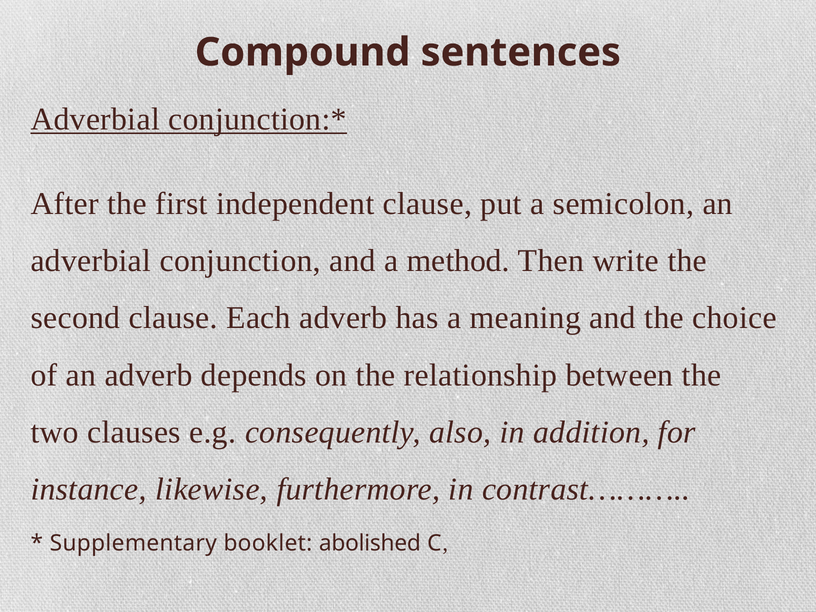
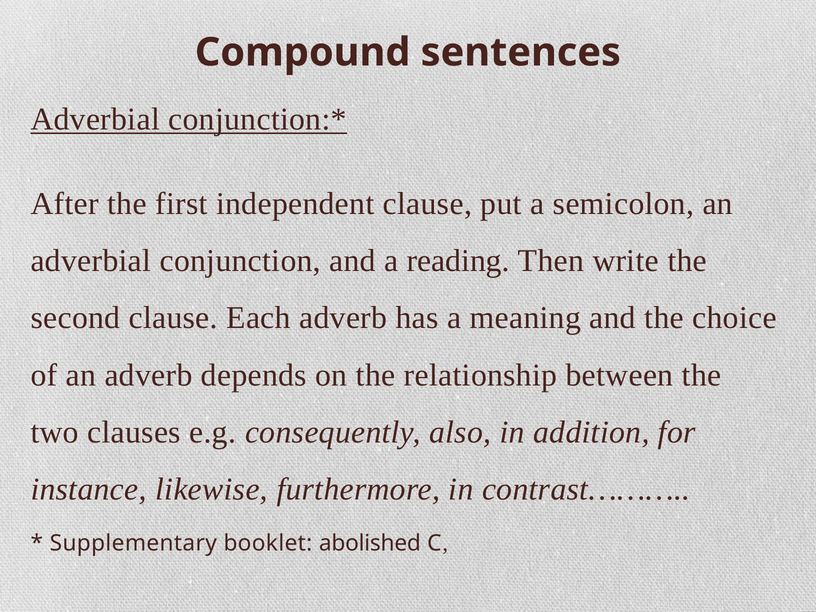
method: method -> reading
